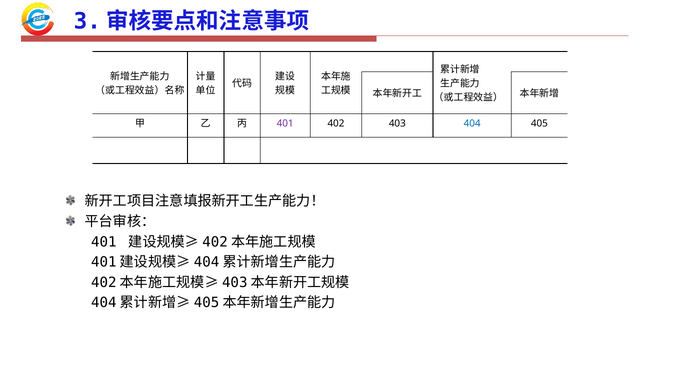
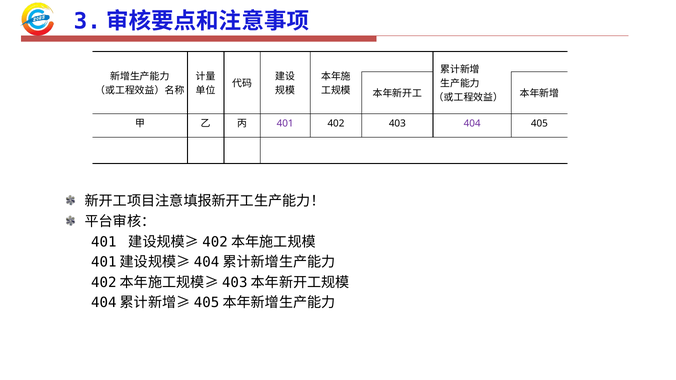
404 colour: blue -> purple
